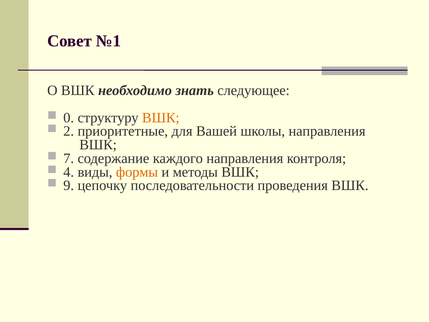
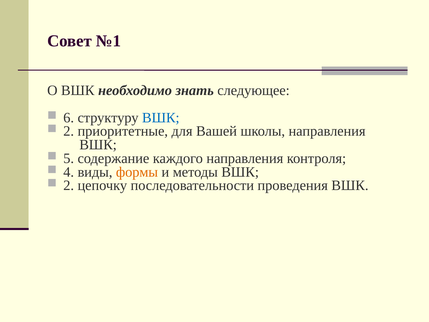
0: 0 -> 6
ВШК at (161, 118) colour: orange -> blue
7: 7 -> 5
9 at (69, 185): 9 -> 2
